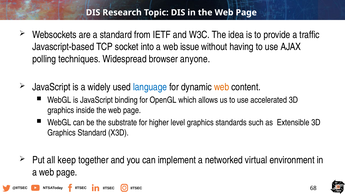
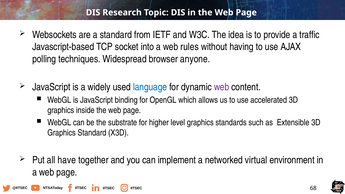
issue: issue -> rules
web at (222, 87) colour: orange -> purple
keep: keep -> have
